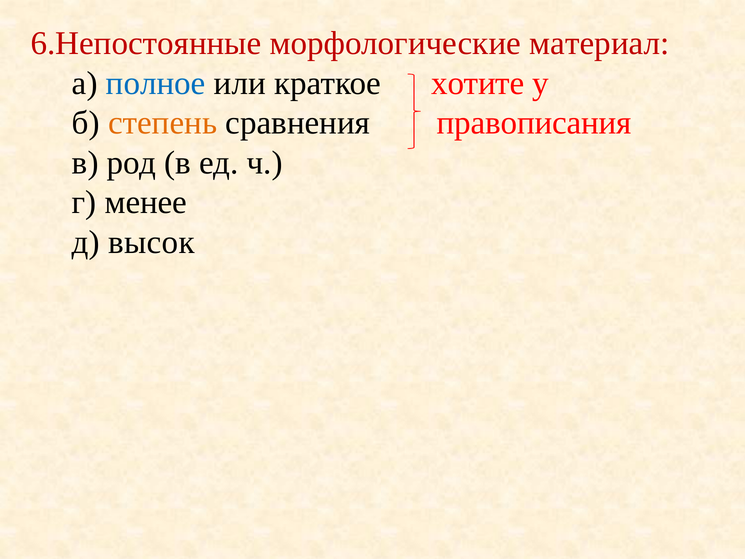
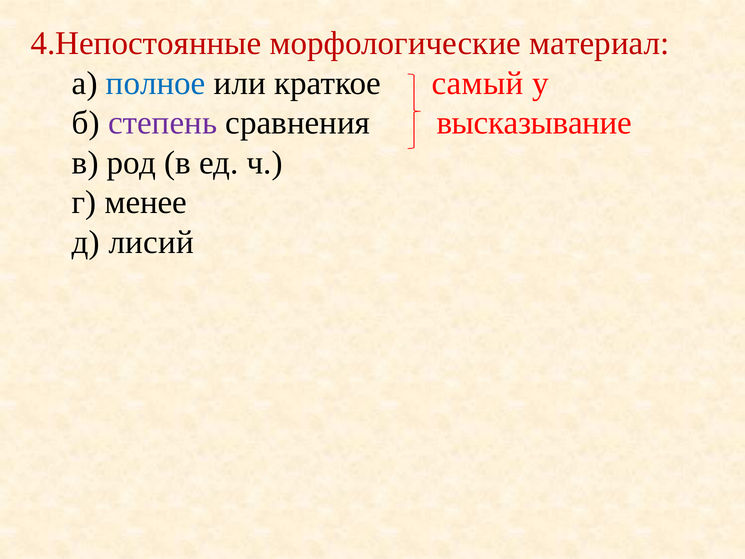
6.Непостоянные: 6.Непостоянные -> 4.Непостоянные
хотите: хотите -> самый
степень colour: orange -> purple
правописания: правописания -> высказывание
высок: высок -> лисий
